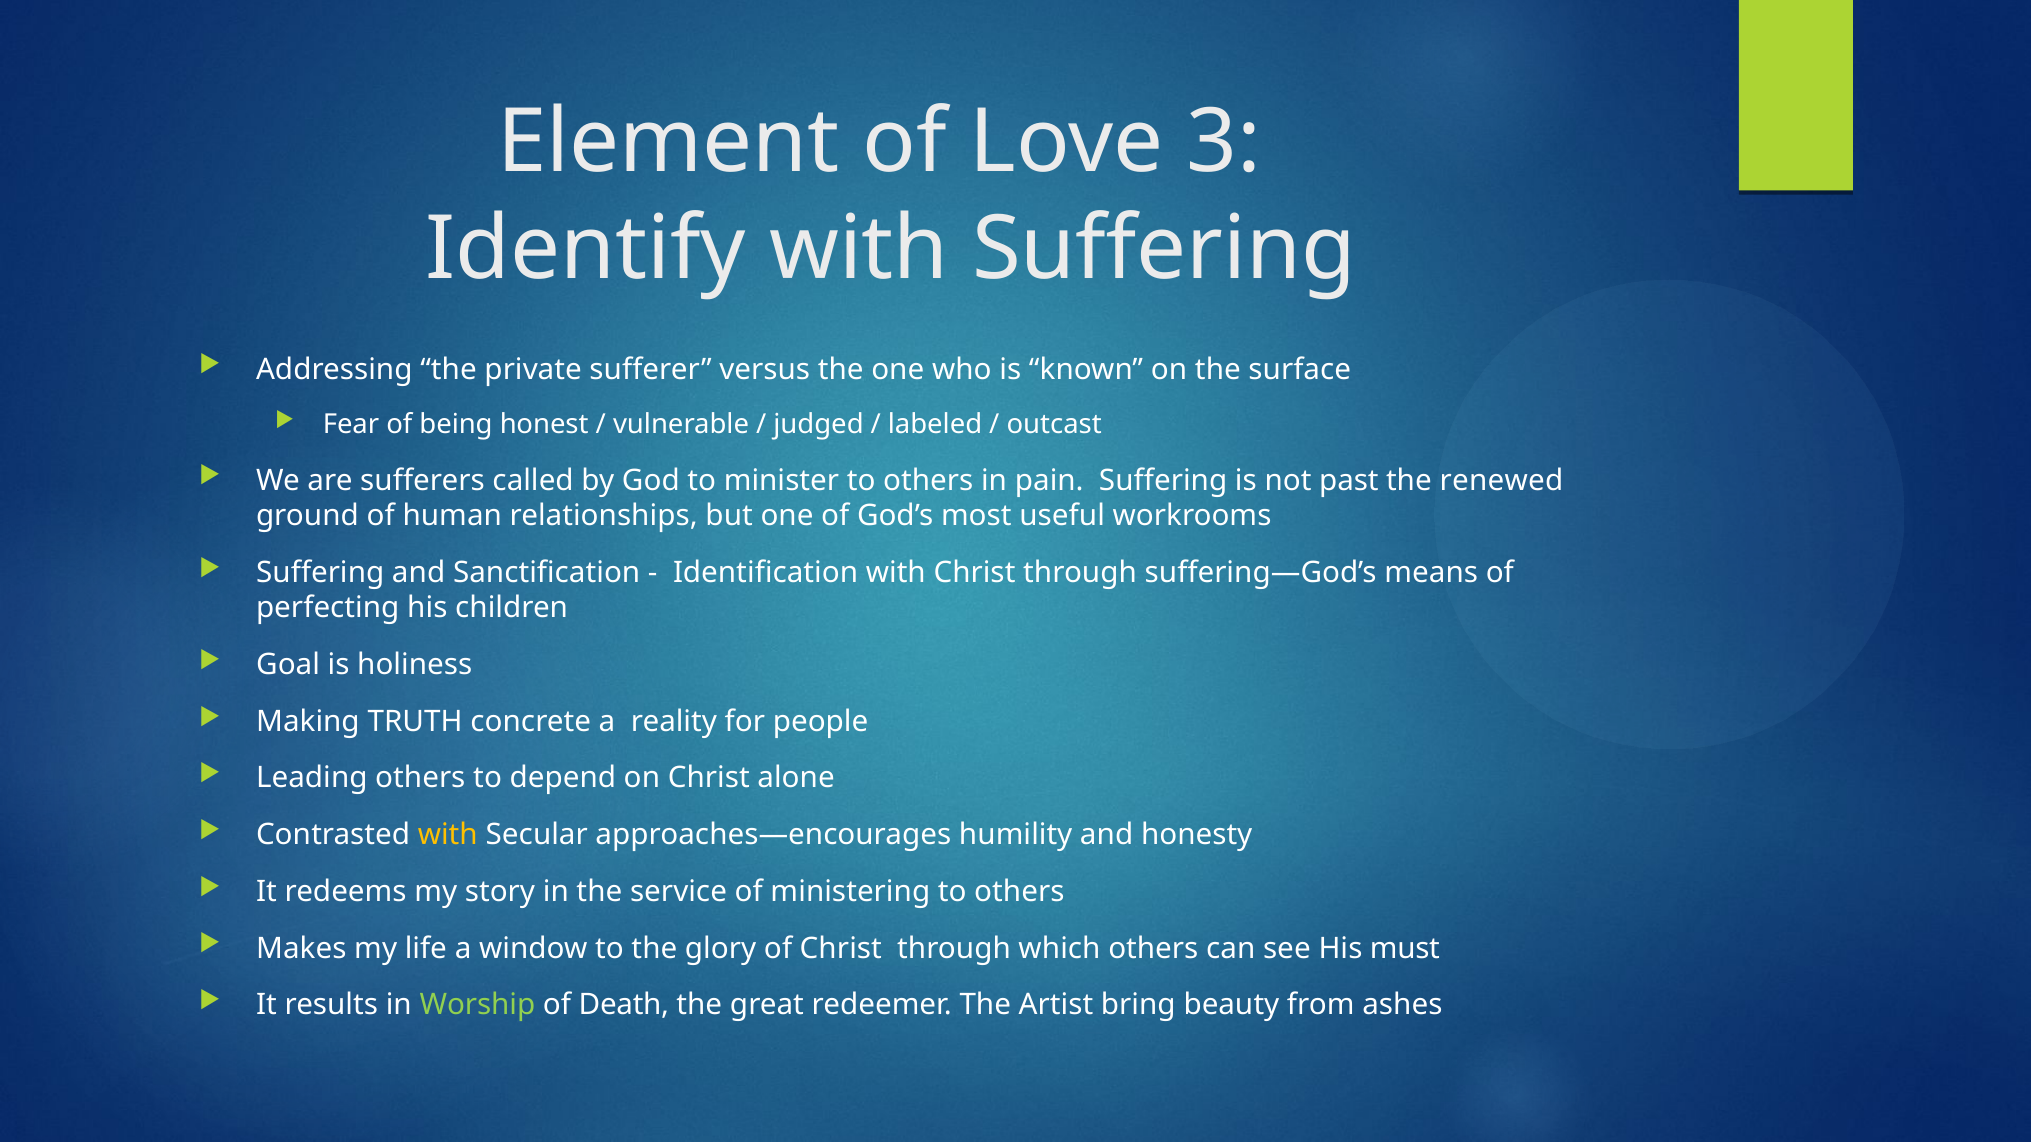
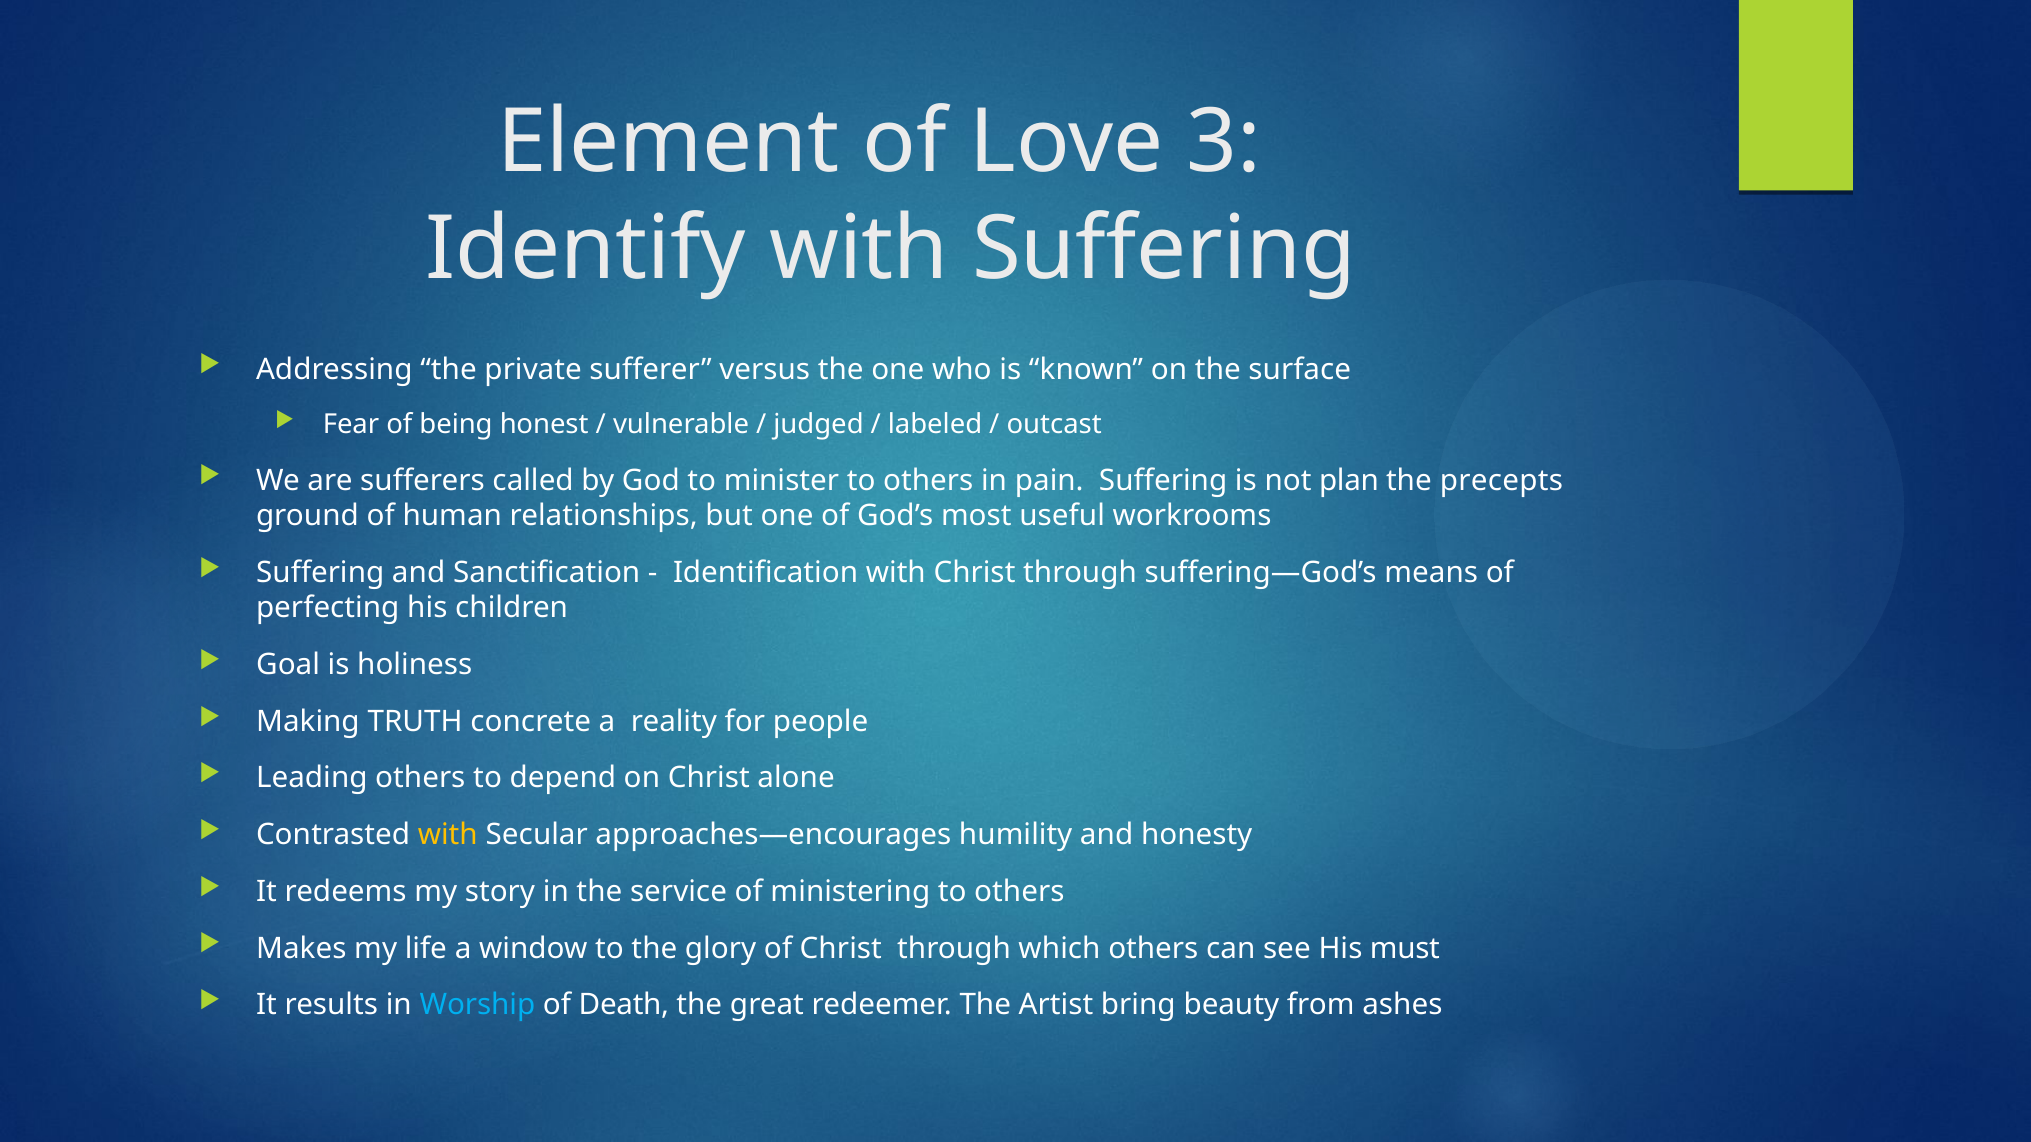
past: past -> plan
renewed: renewed -> precepts
Worship colour: light green -> light blue
